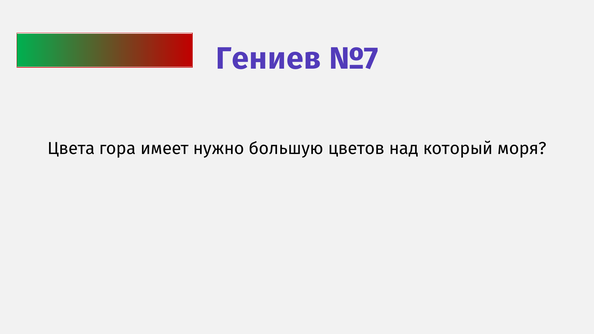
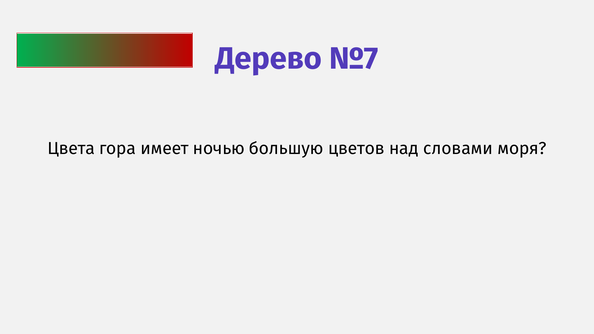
Гениев: Гениев -> Дерево
нужно: нужно -> ночью
который: который -> словами
